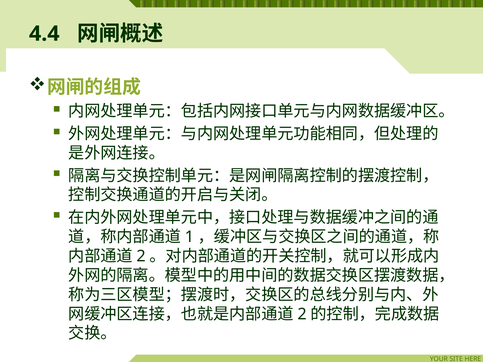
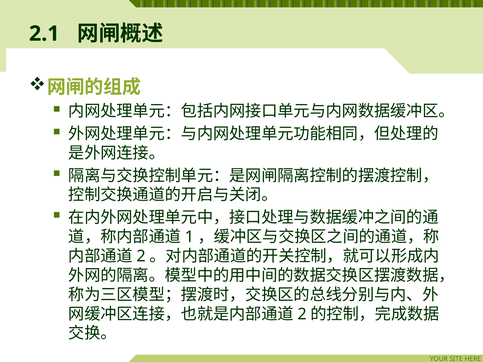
4.4: 4.4 -> 2.1
